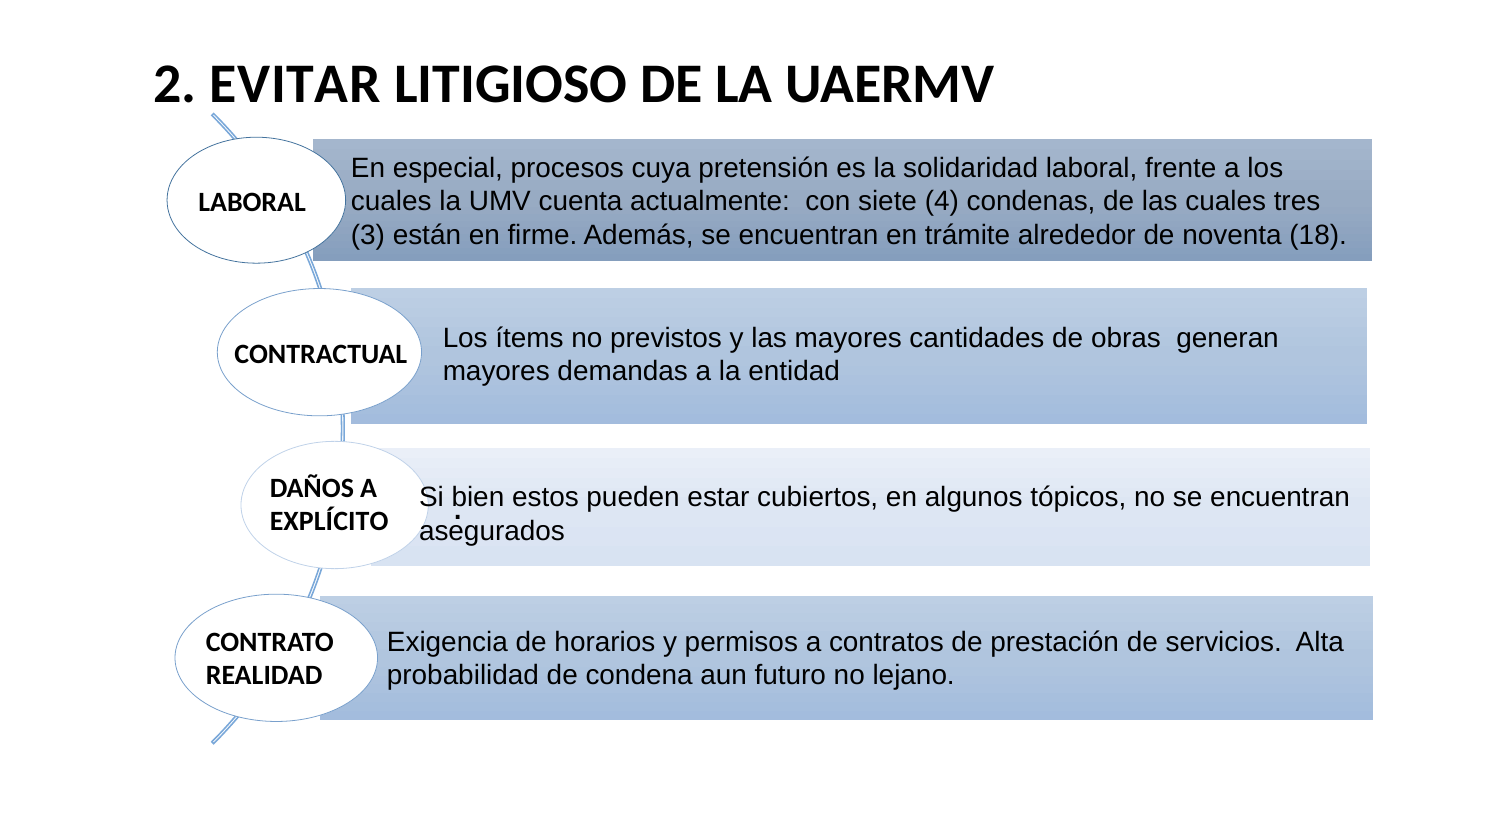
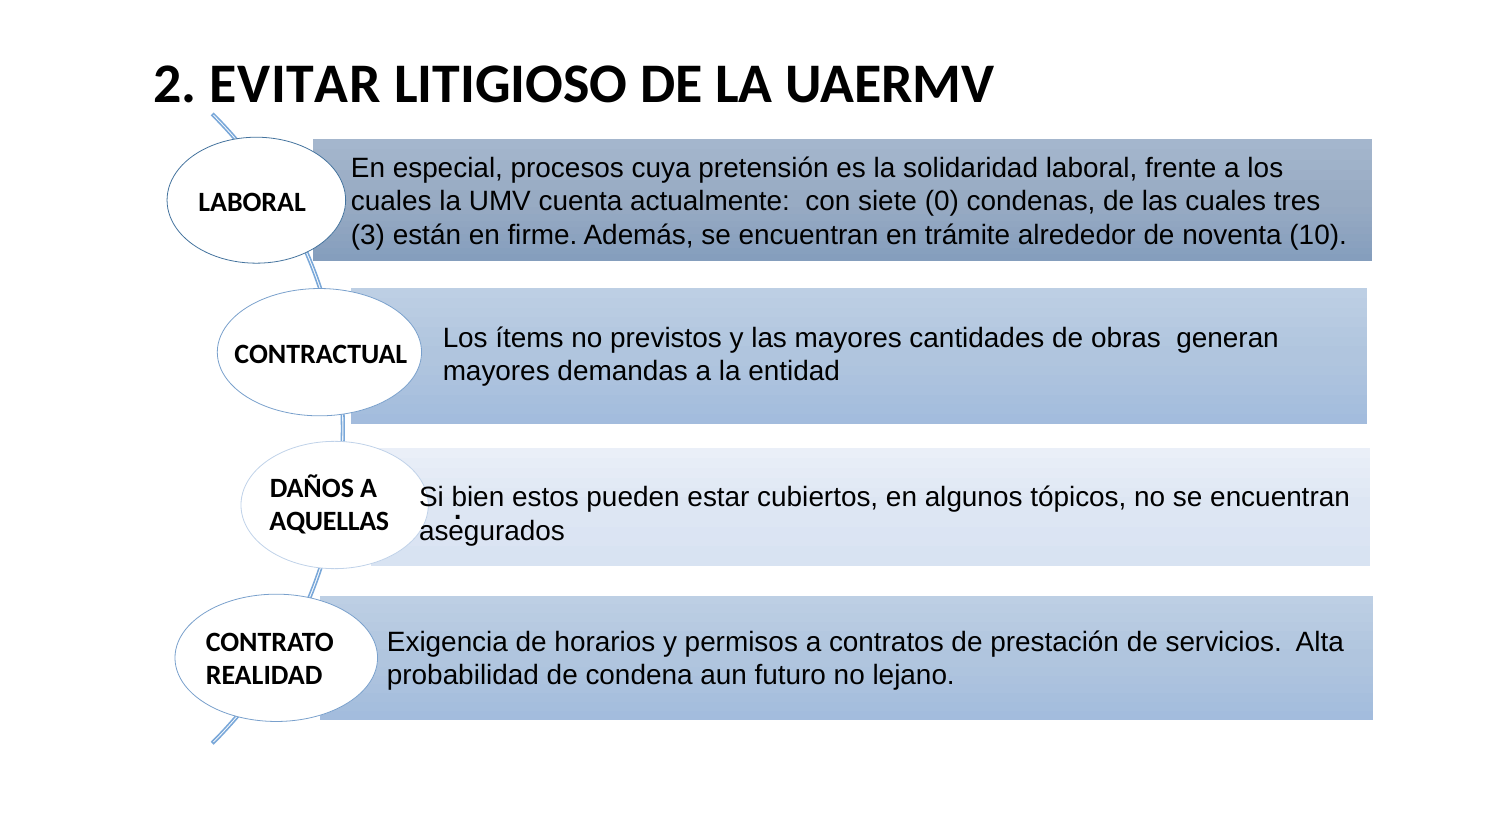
4: 4 -> 0
18: 18 -> 10
EXPLÍCITO: EXPLÍCITO -> AQUELLAS
